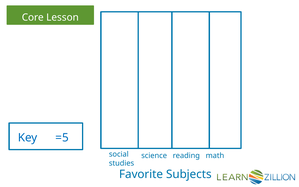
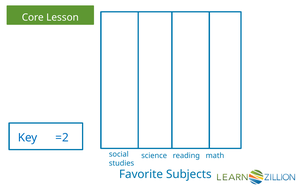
=5: =5 -> =2
